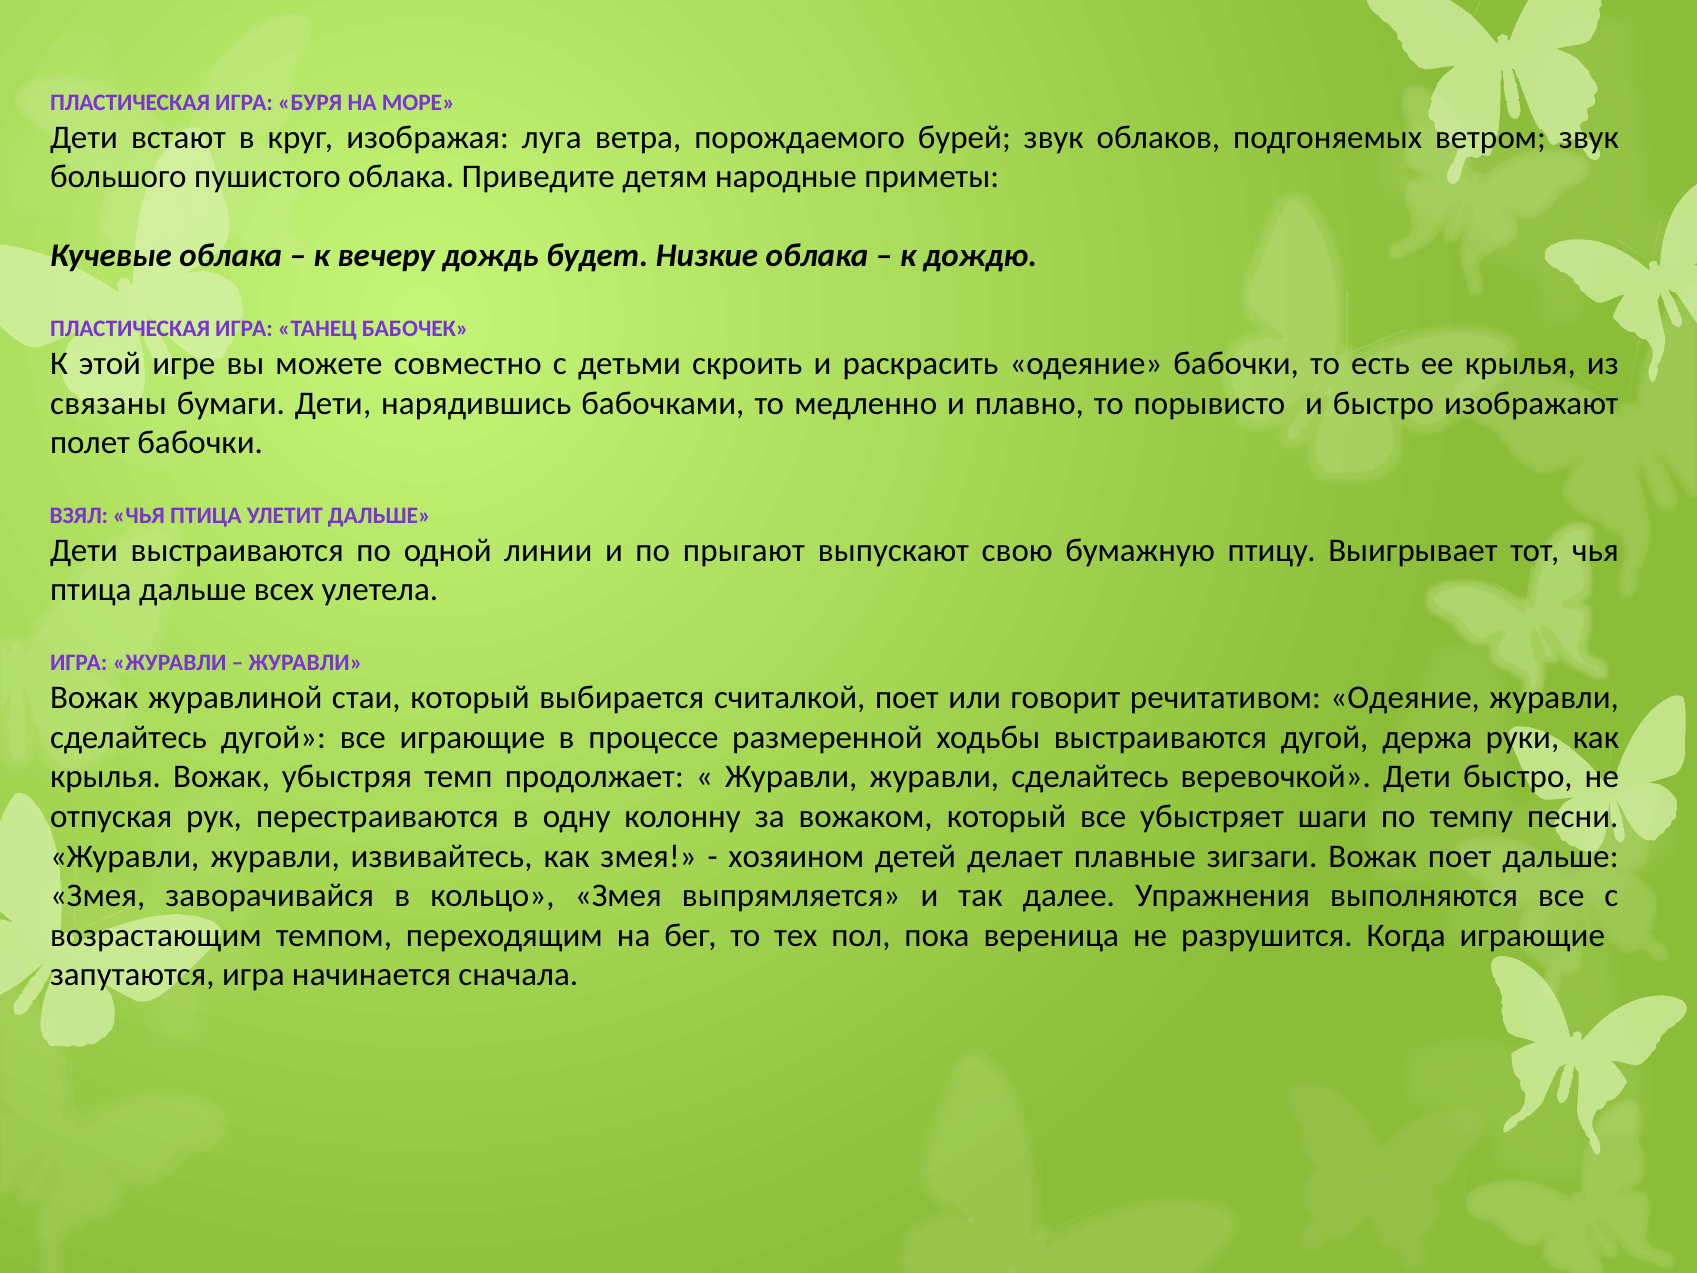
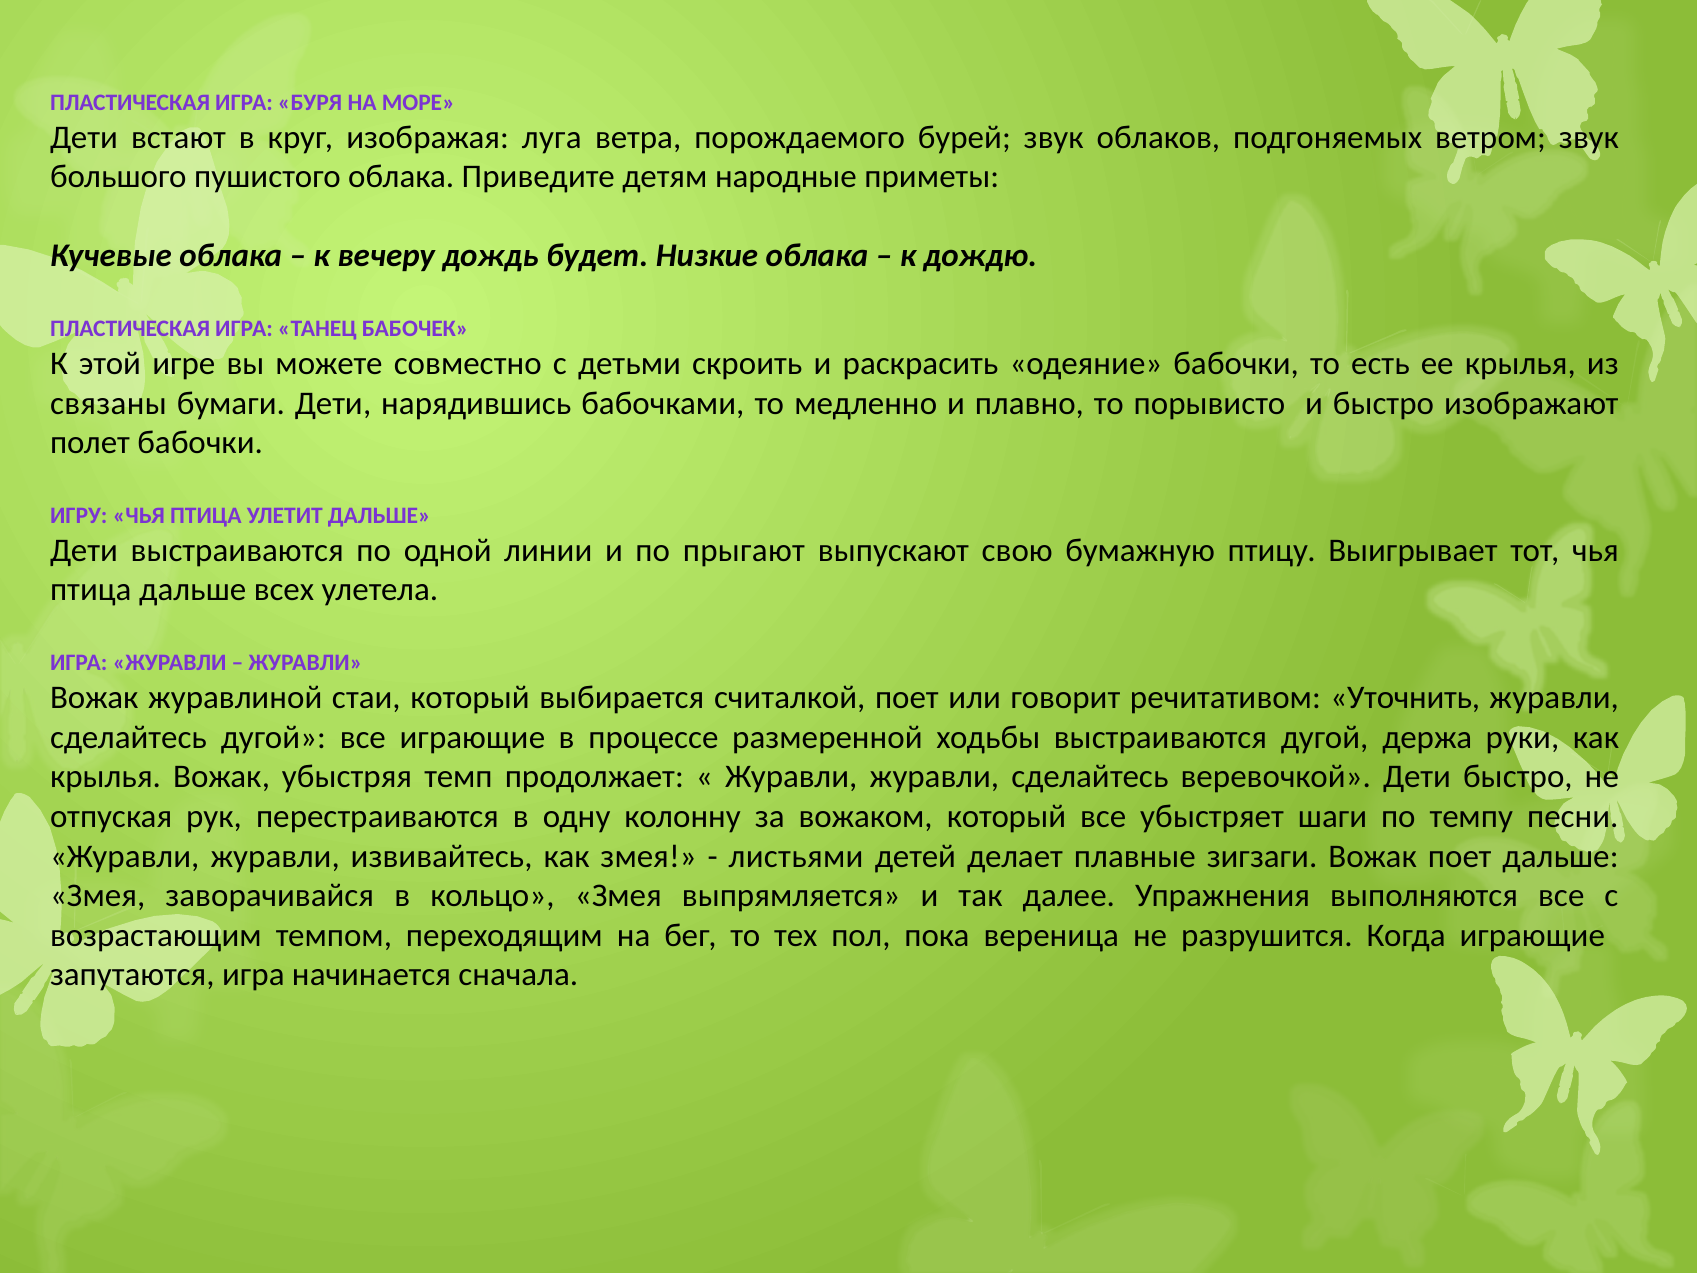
ВЗЯЛ: ВЗЯЛ -> ИГРУ
речитативом Одеяние: Одеяние -> Уточнить
хозяином: хозяином -> листьями
